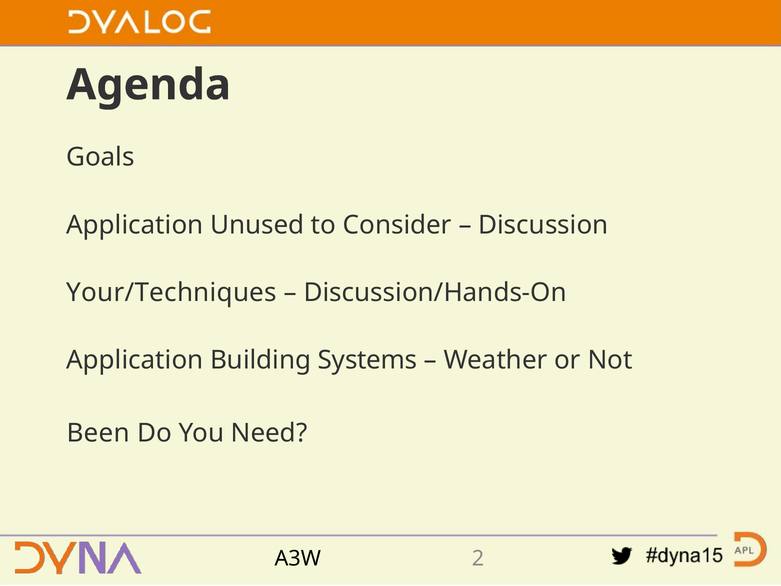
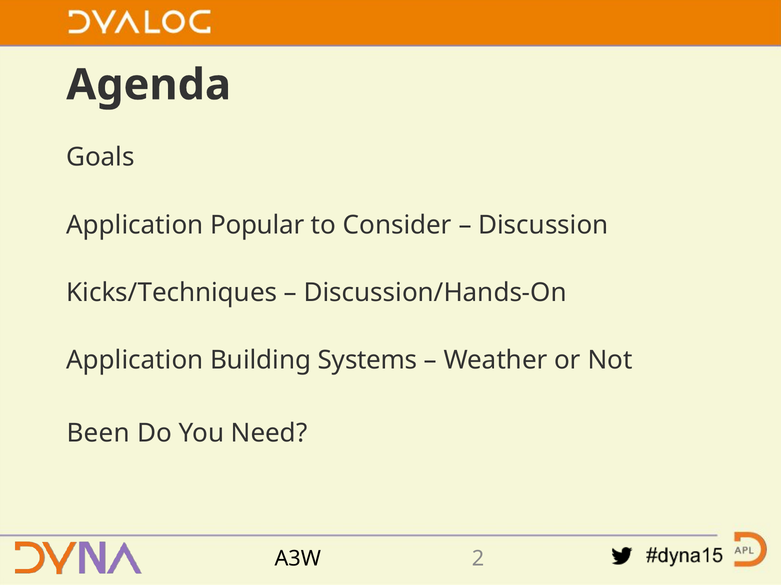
Unused: Unused -> Popular
Your/Techniques: Your/Techniques -> Kicks/Techniques
